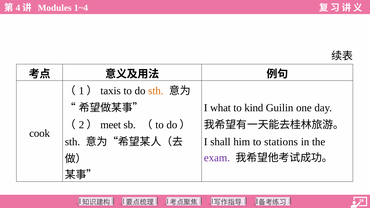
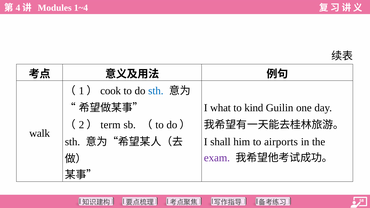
taxis: taxis -> cook
sth at (156, 91) colour: orange -> blue
meet: meet -> term
cook: cook -> walk
stations: stations -> airports
